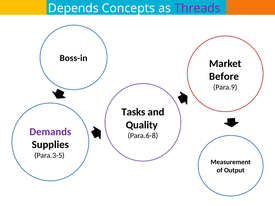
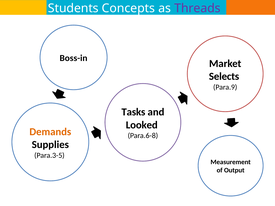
Depends: Depends -> Students
Before: Before -> Selects
Quality: Quality -> Looked
Demands colour: purple -> orange
